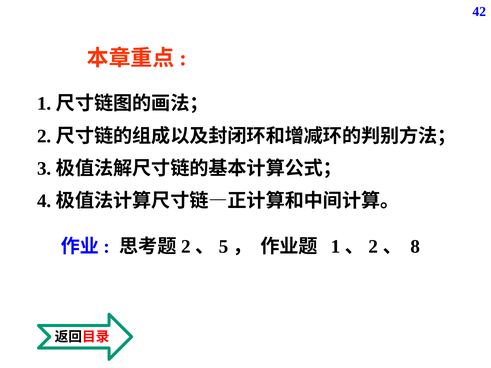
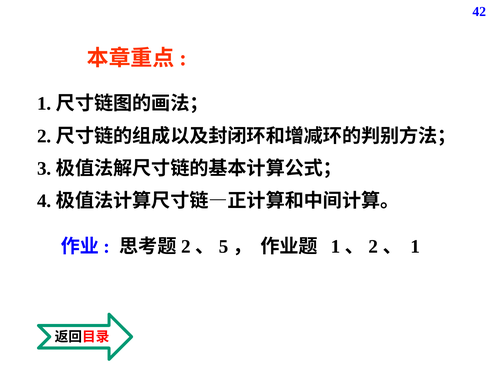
8 at (415, 247): 8 -> 1
